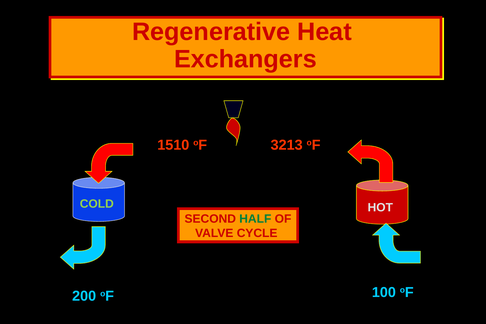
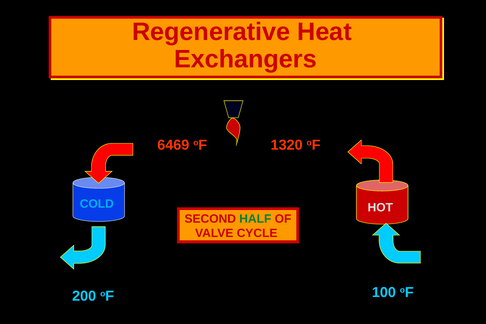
1510: 1510 -> 6469
3213: 3213 -> 1320
COLD colour: light green -> light blue
